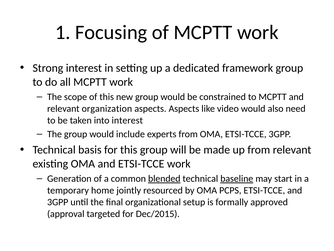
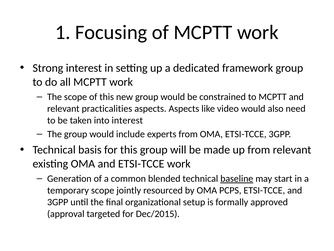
organization: organization -> practicalities
blended underline: present -> none
temporary home: home -> scope
